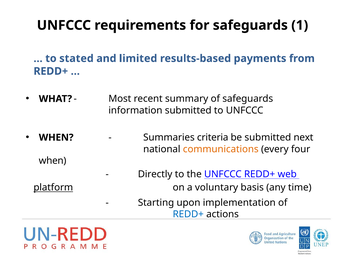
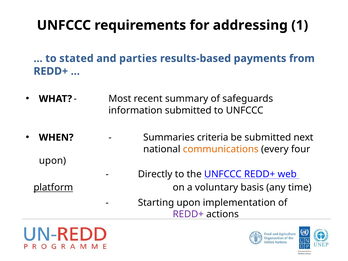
for safeguards: safeguards -> addressing
limited: limited -> parties
when at (53, 161): when -> upon
REDD+ at (188, 214) colour: blue -> purple
